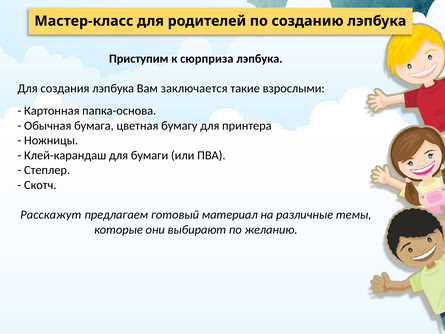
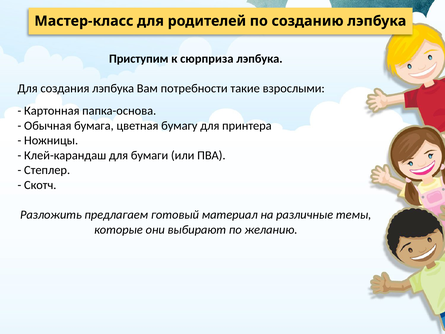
заключается: заключается -> потребности
Расскажут: Расскажут -> Разложить
